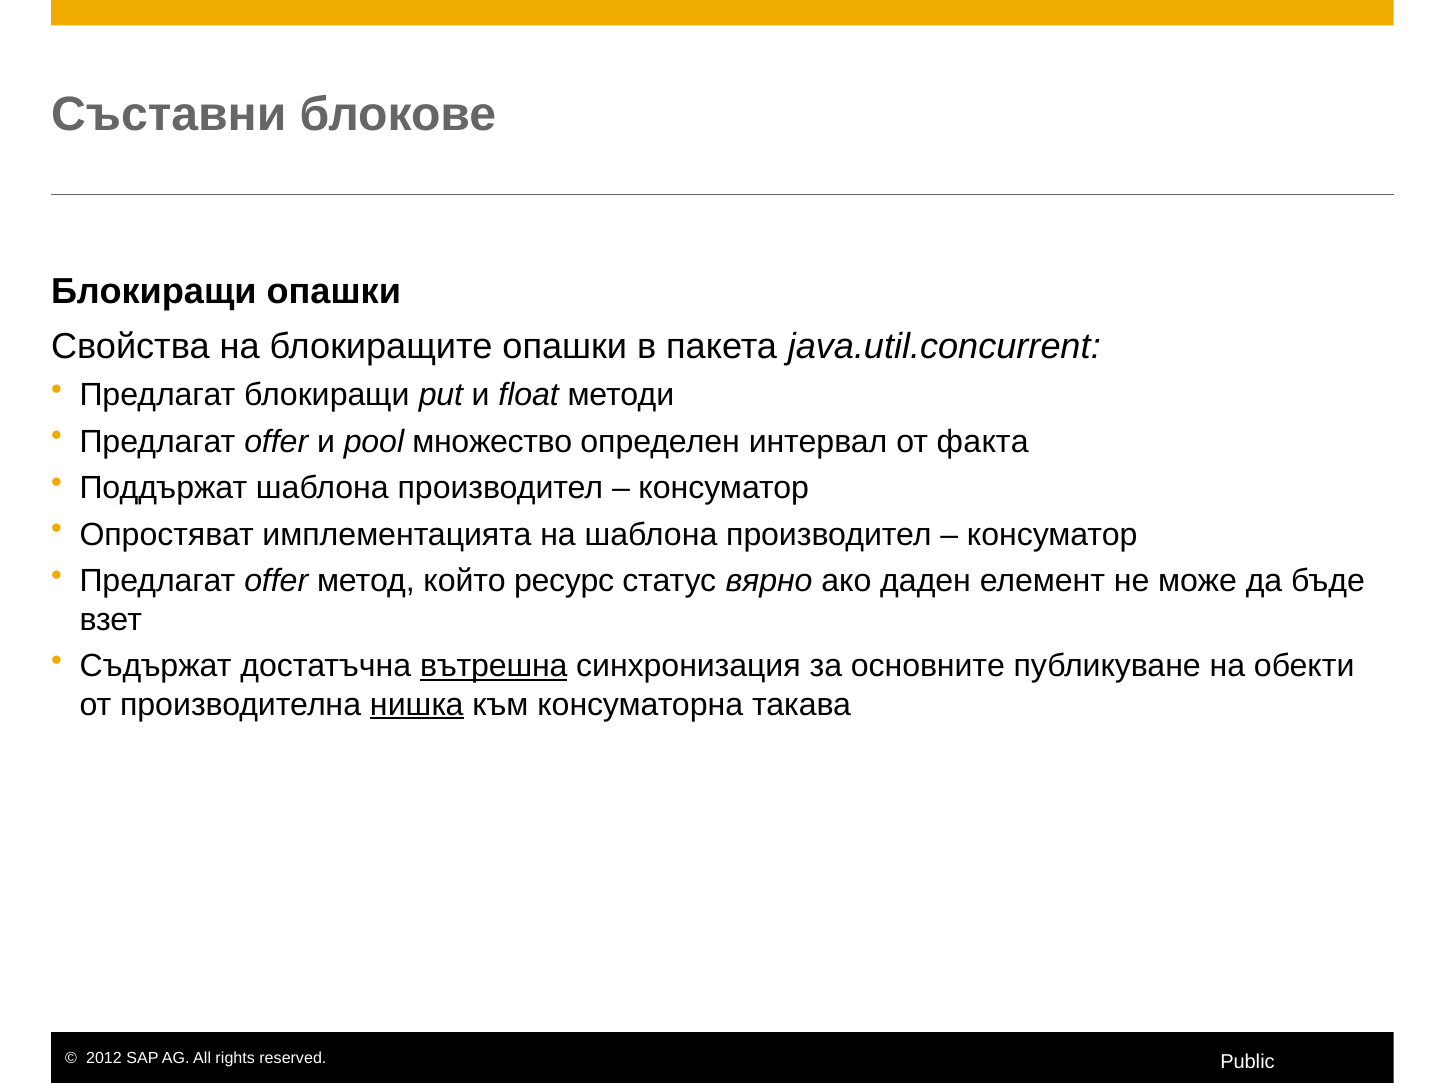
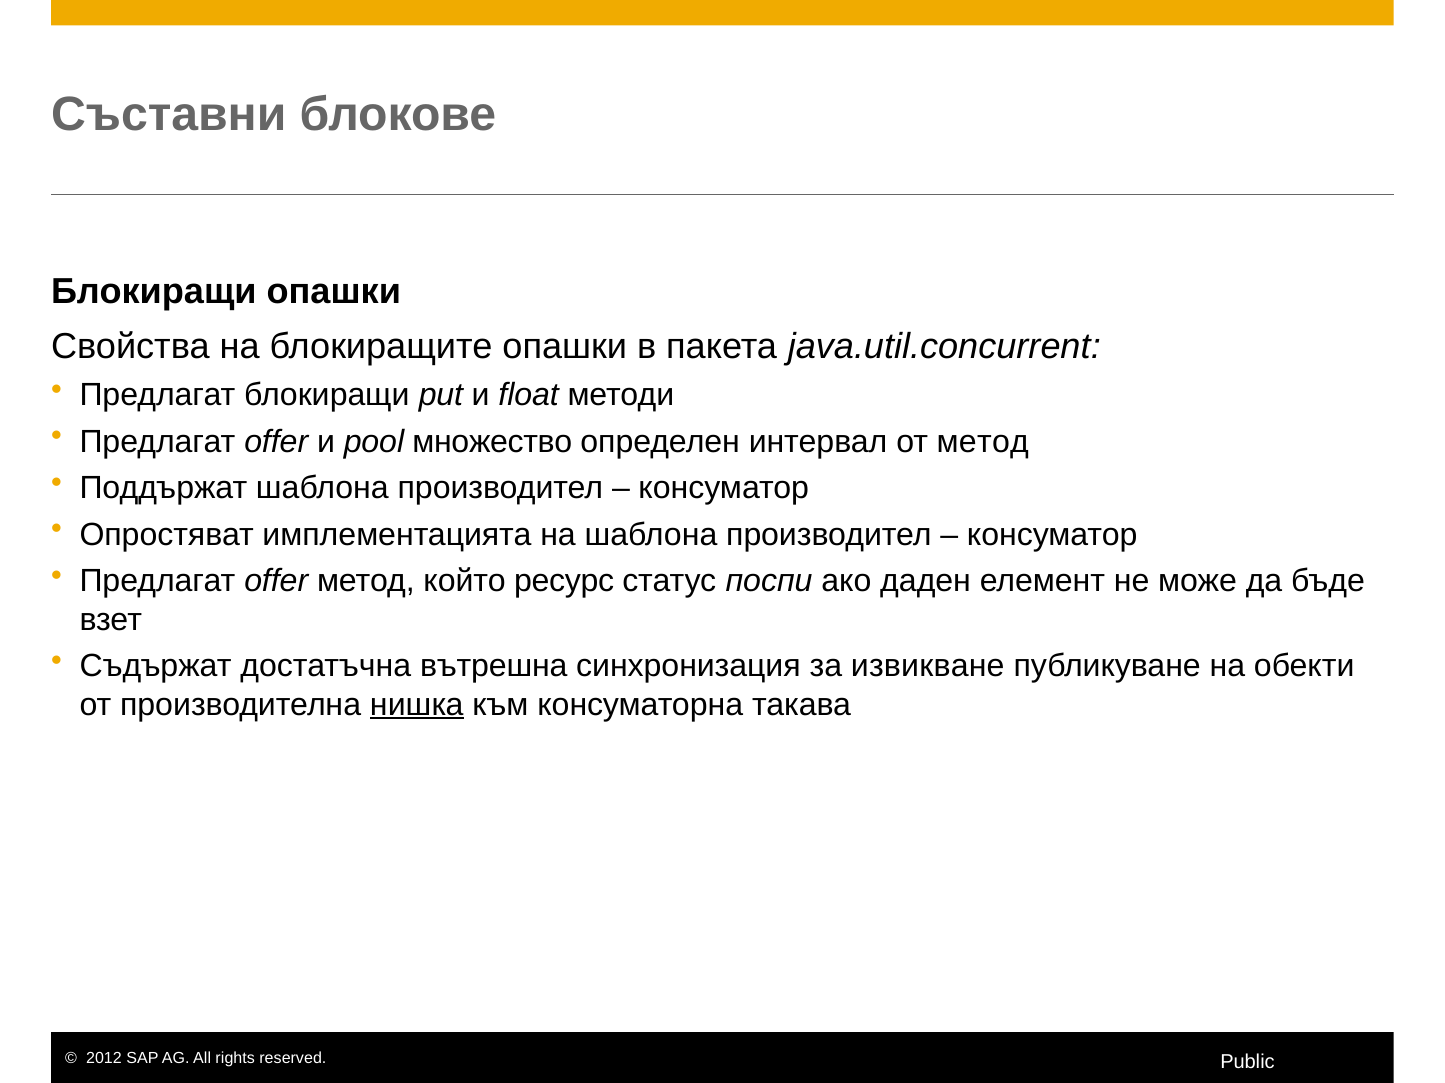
от факта: факта -> метод
вярно: вярно -> поспи
вътрешна underline: present -> none
основните: основните -> извикване
